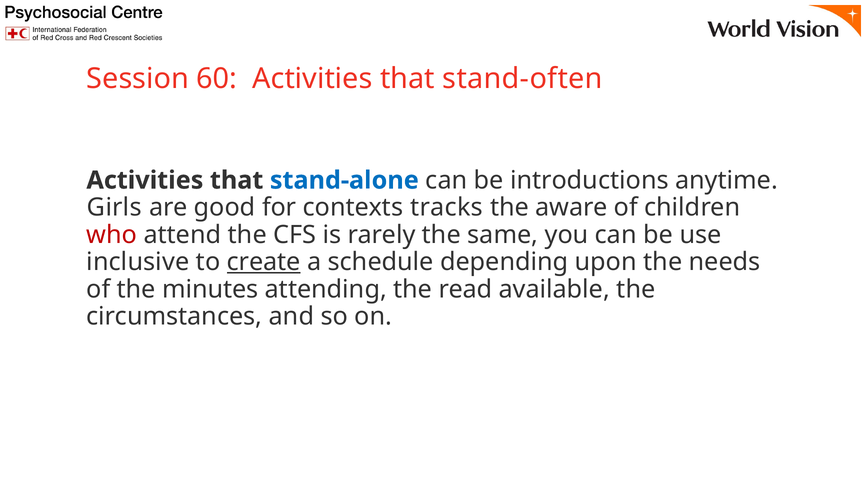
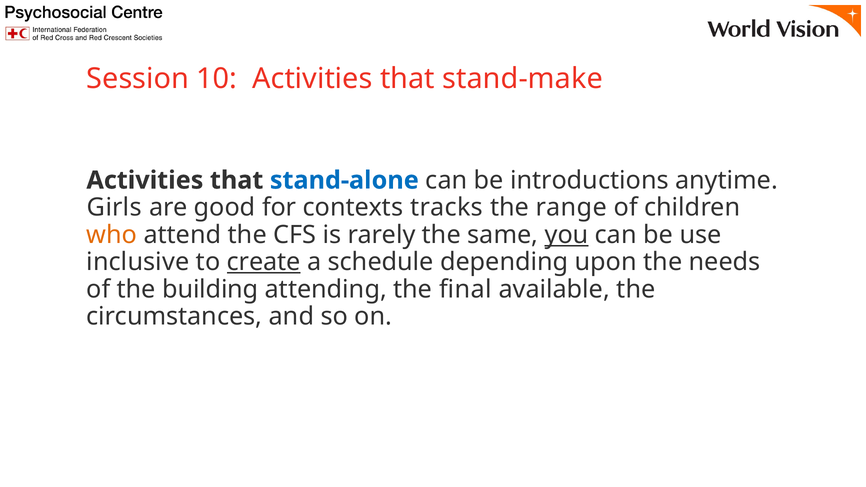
60: 60 -> 10
stand-often: stand-often -> stand-make
aware: aware -> range
who colour: red -> orange
you underline: none -> present
minutes: minutes -> building
read: read -> final
